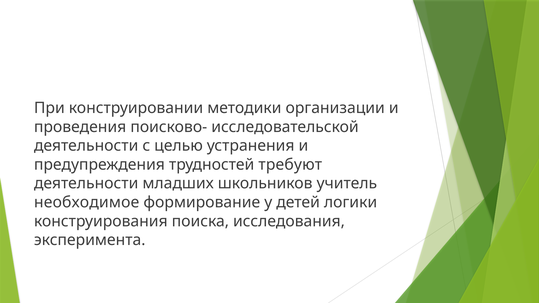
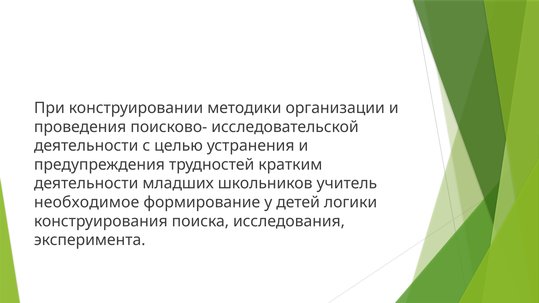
требуют: требуют -> кратким
